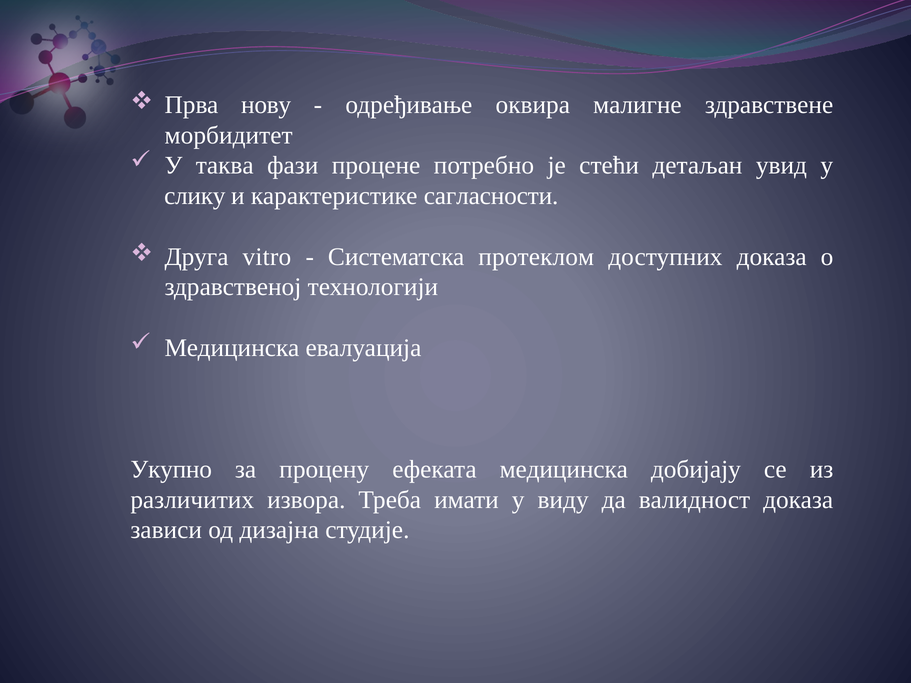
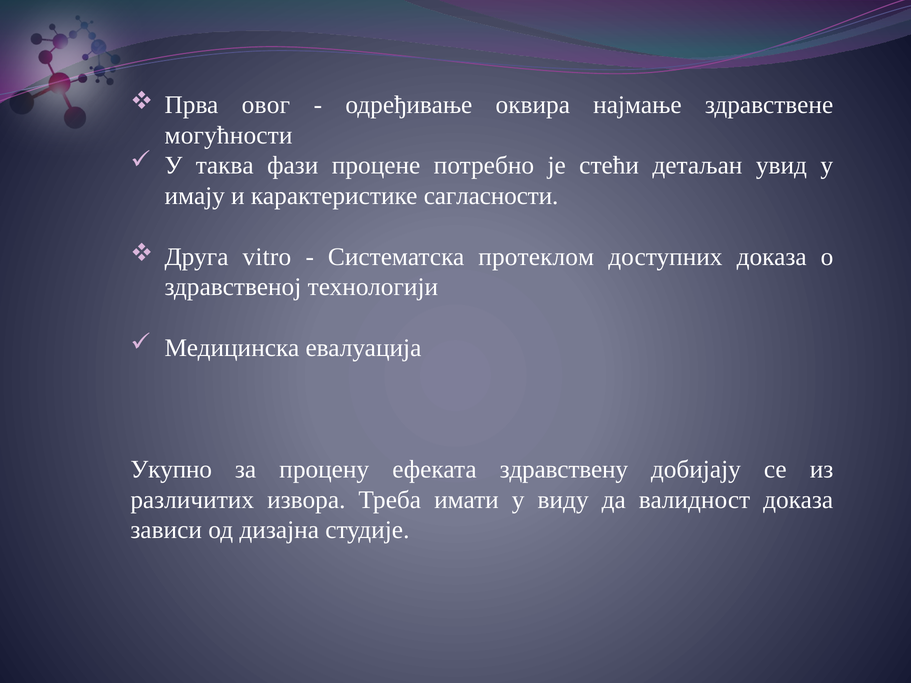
нову: нову -> овог
малигне: малигне -> најмање
морбидитет: морбидитет -> могућности
слику: слику -> имају
ефеката медицинска: медицинска -> здравствену
